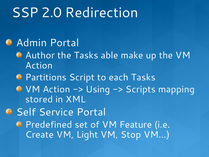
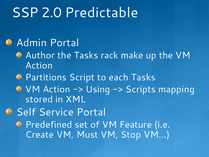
Redirection: Redirection -> Predictable
able: able -> rack
Light: Light -> Must
